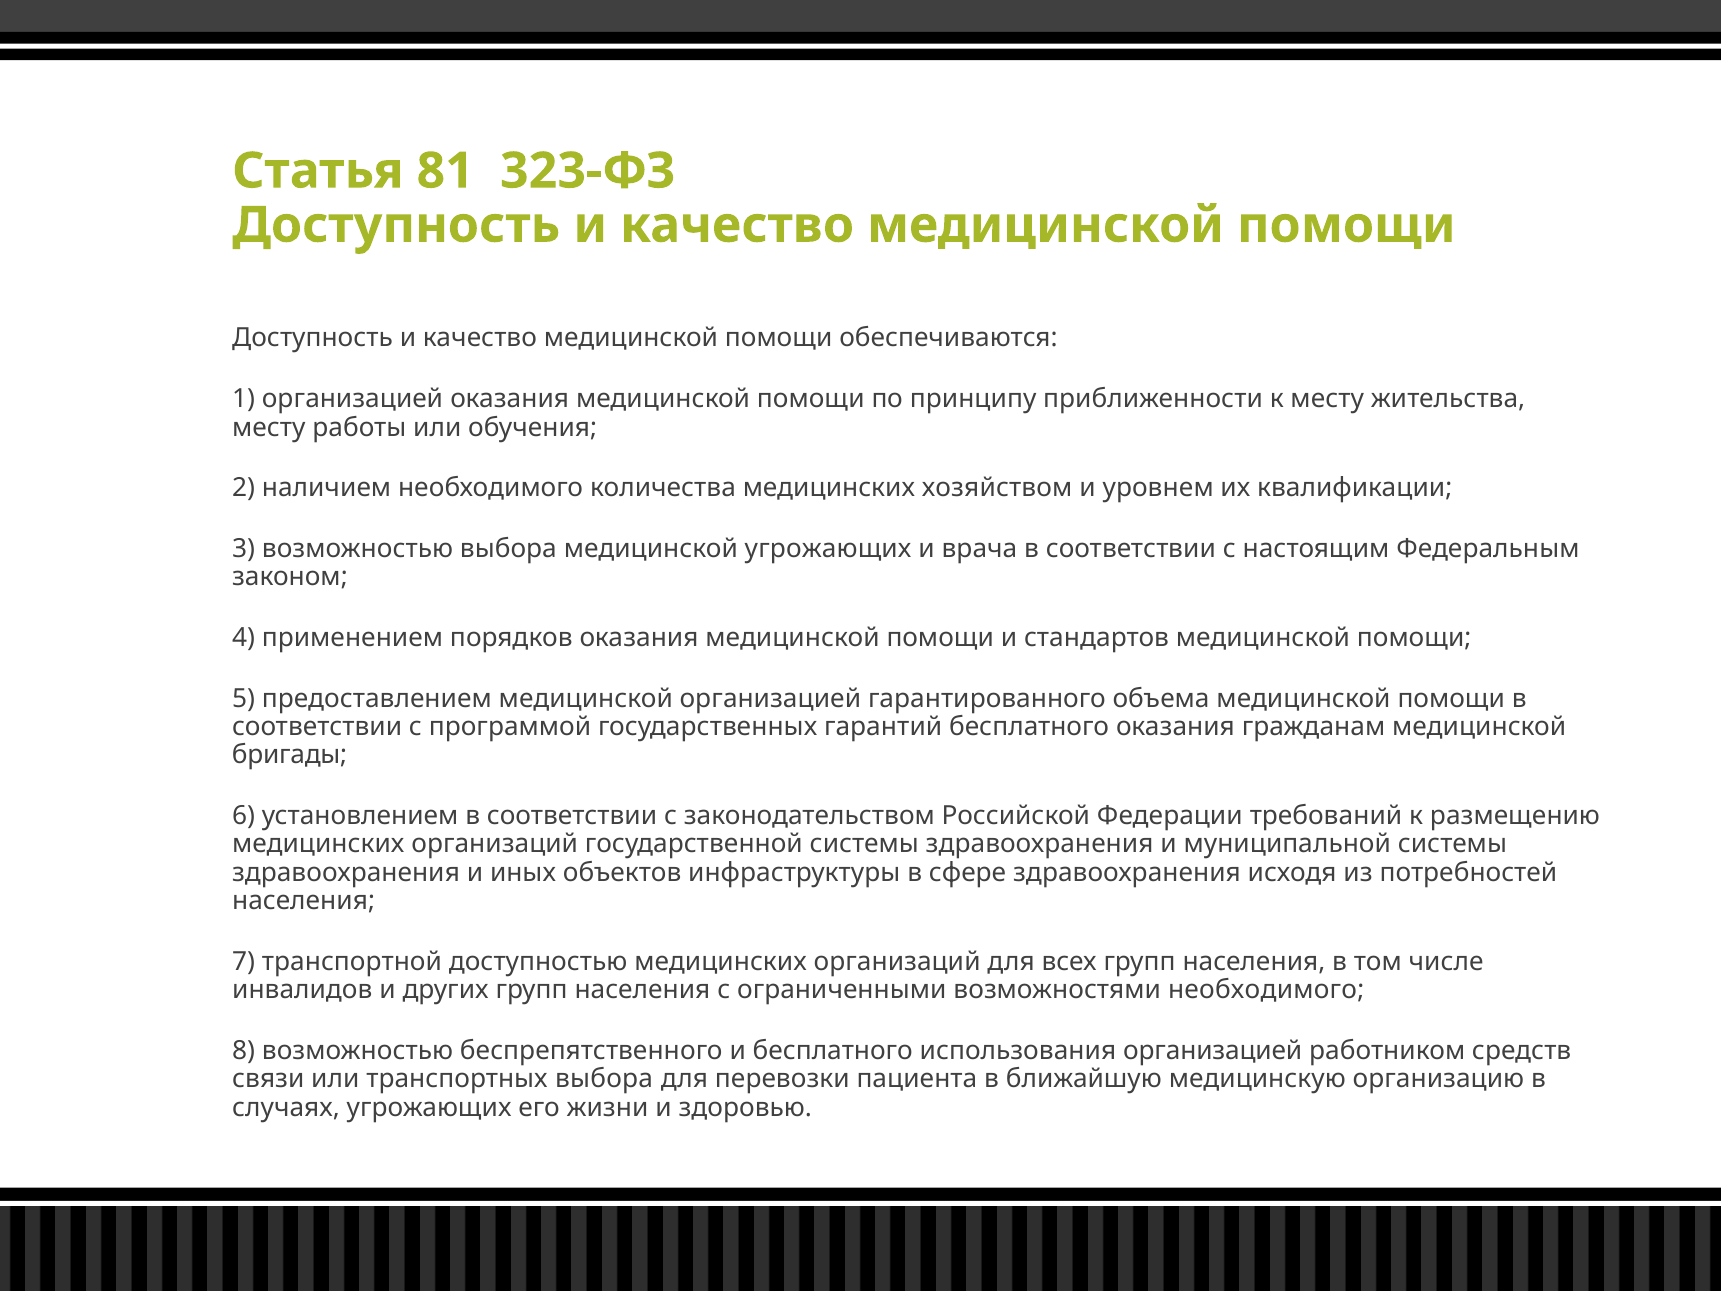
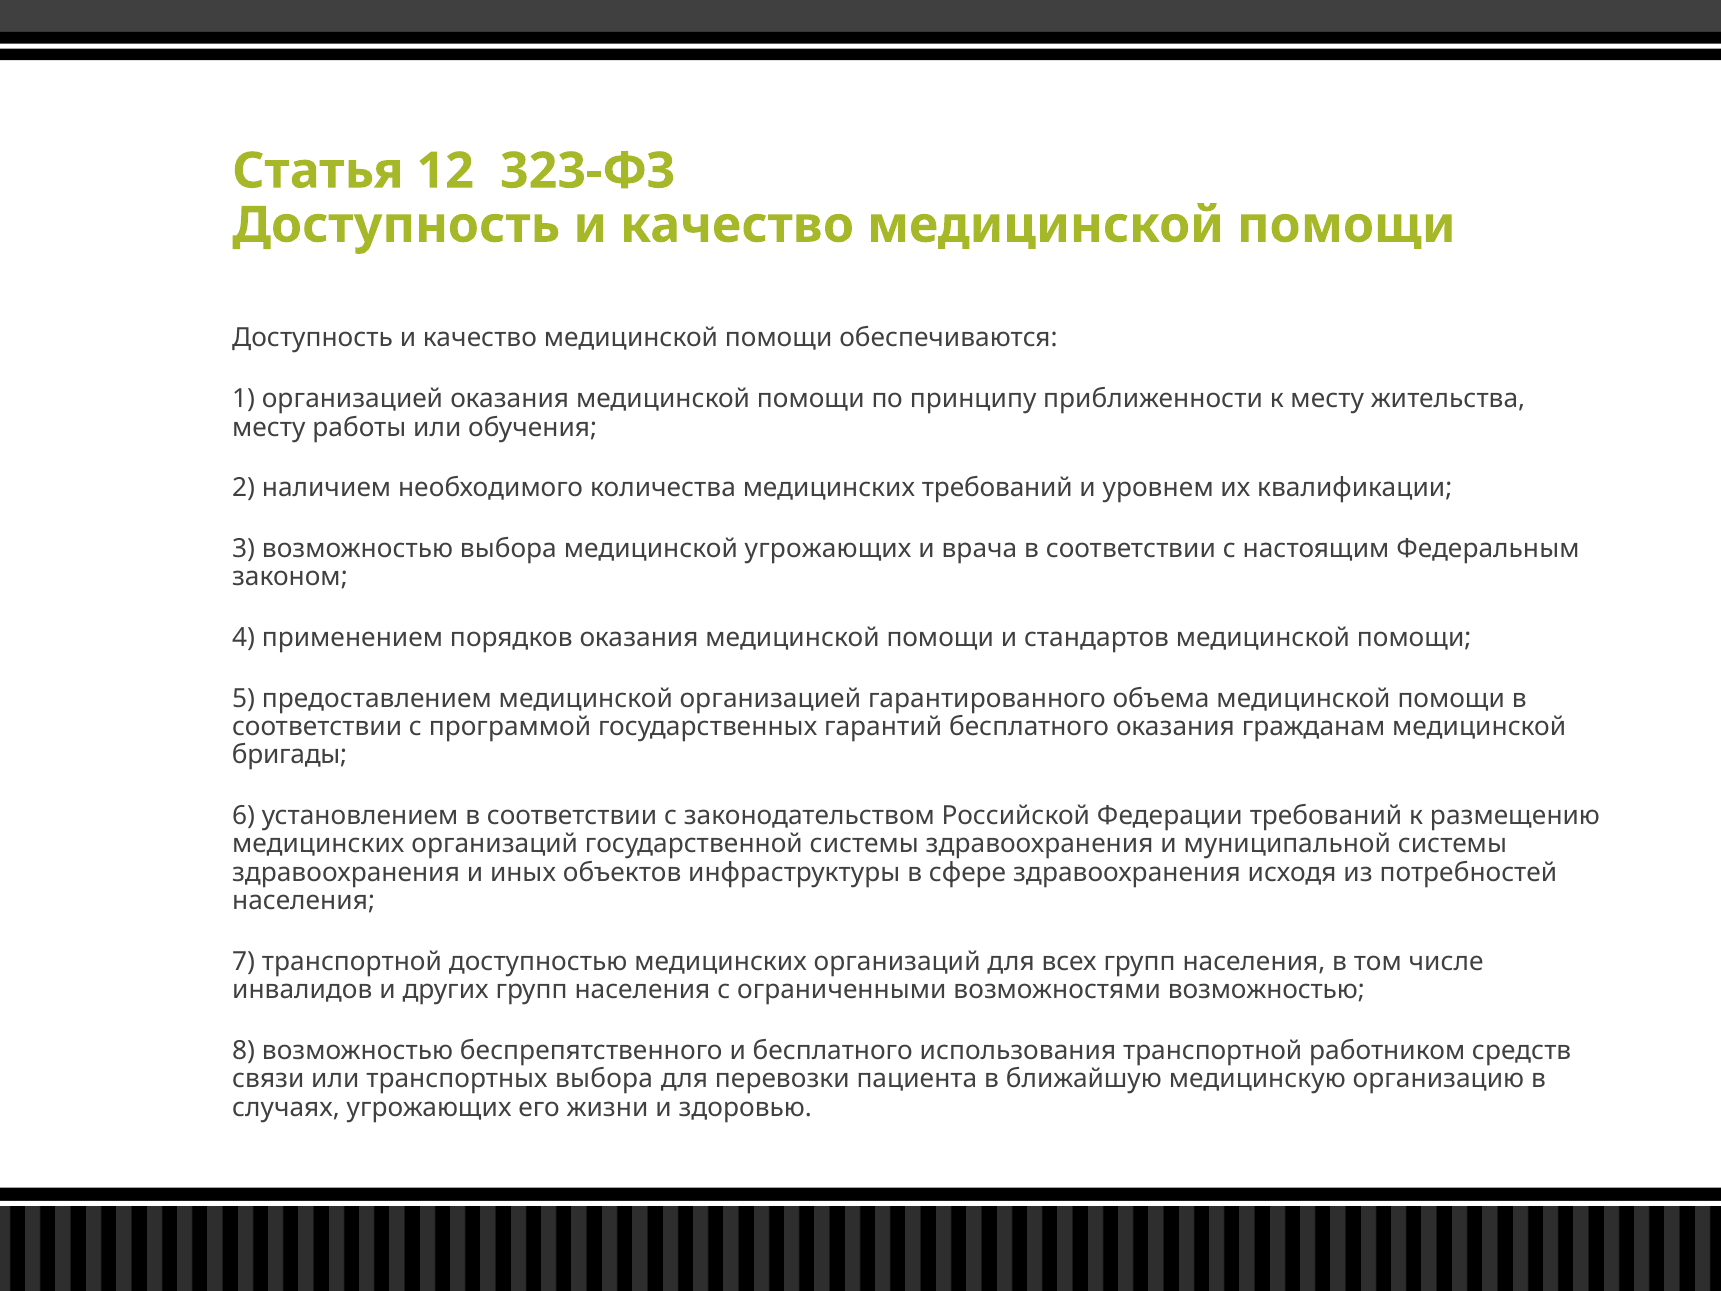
81: 81 -> 12
медицинских хозяйством: хозяйством -> требований
возможностями необходимого: необходимого -> возможностью
использования организацией: организацией -> транспортной
